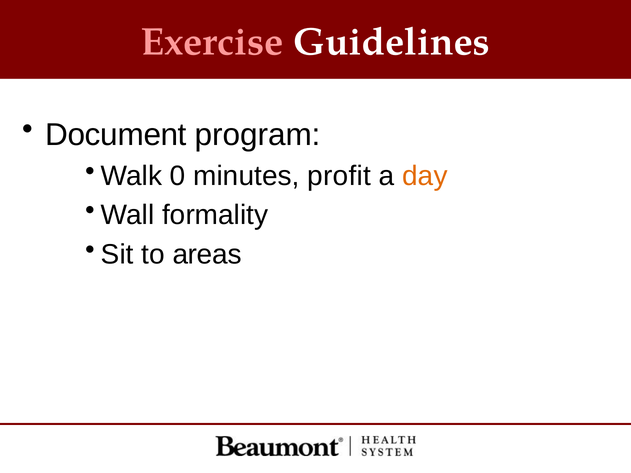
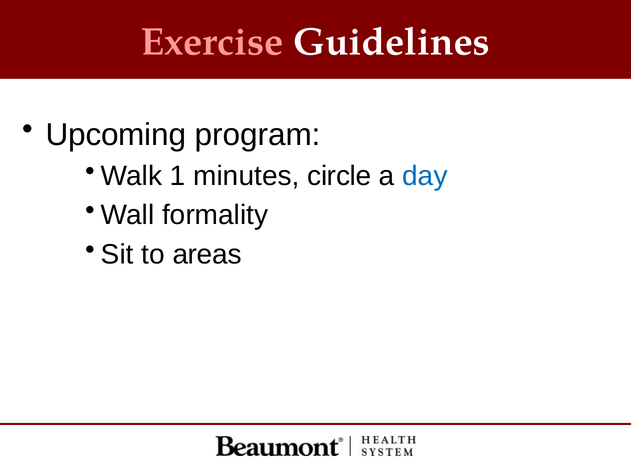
Document: Document -> Upcoming
0: 0 -> 1
profit: profit -> circle
day colour: orange -> blue
